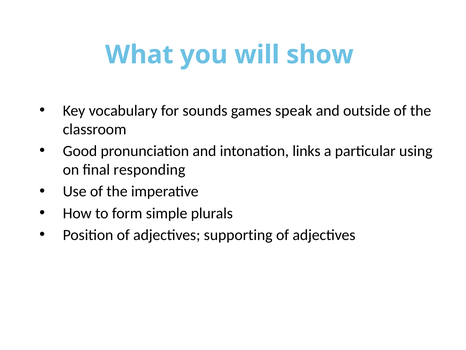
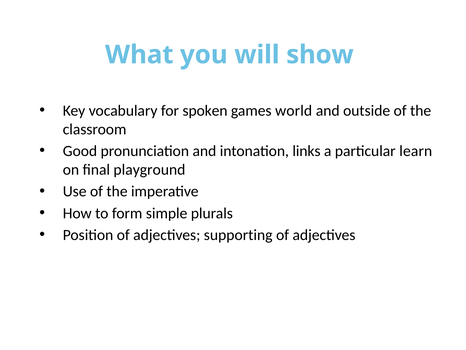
sounds: sounds -> spoken
speak: speak -> world
using: using -> learn
responding: responding -> playground
